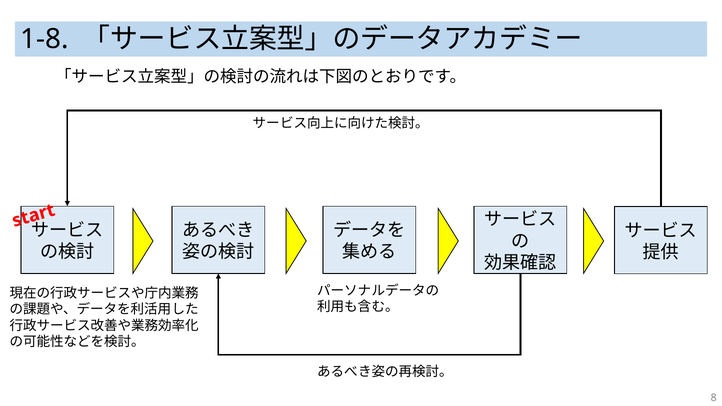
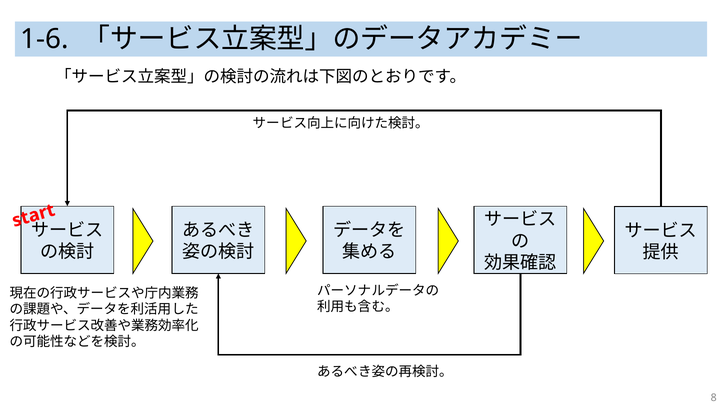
1-8: 1-8 -> 1-6
